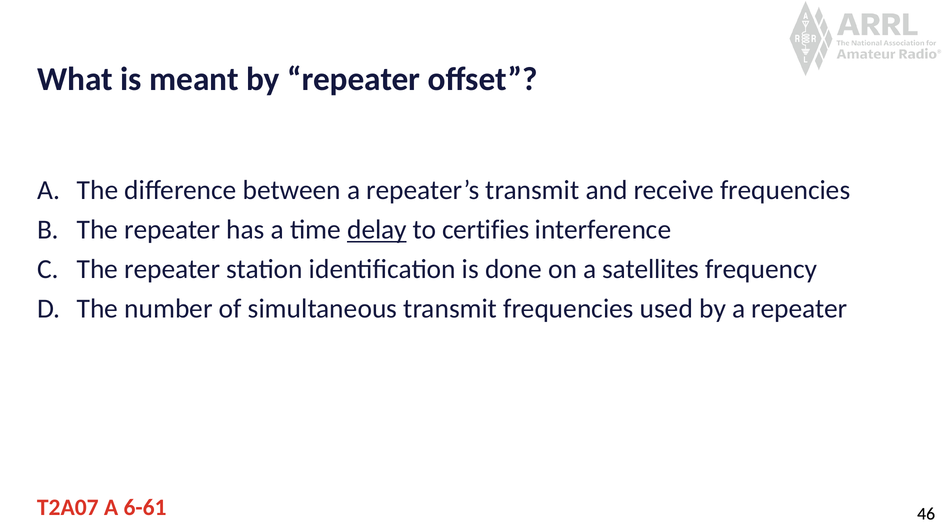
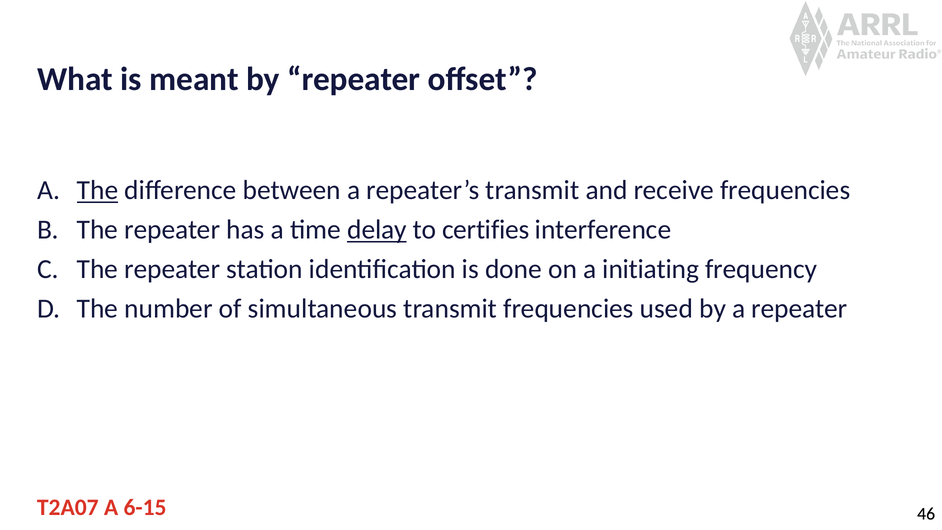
The at (97, 190) underline: none -> present
satellites: satellites -> initiating
6-61: 6-61 -> 6-15
